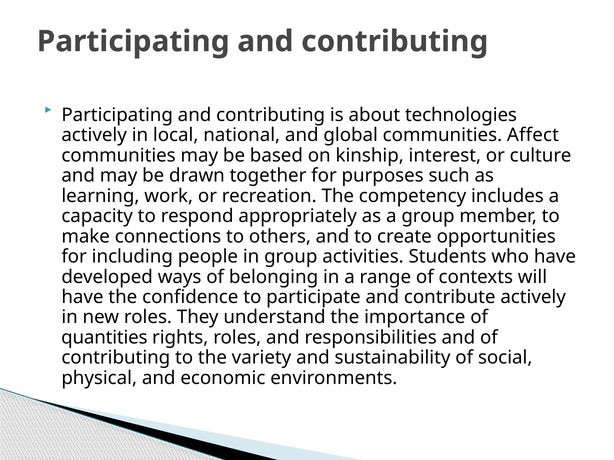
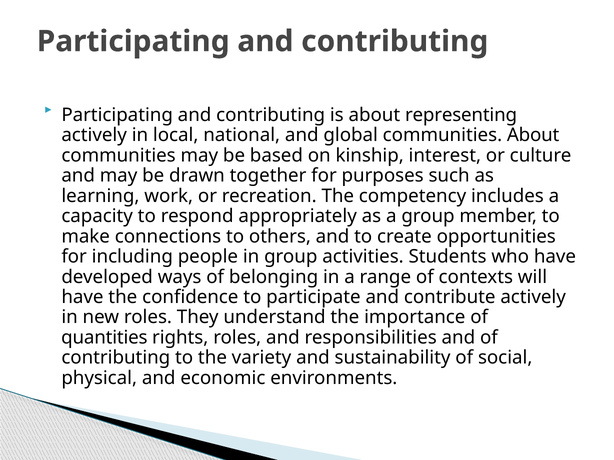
technologies: technologies -> representing
communities Affect: Affect -> About
